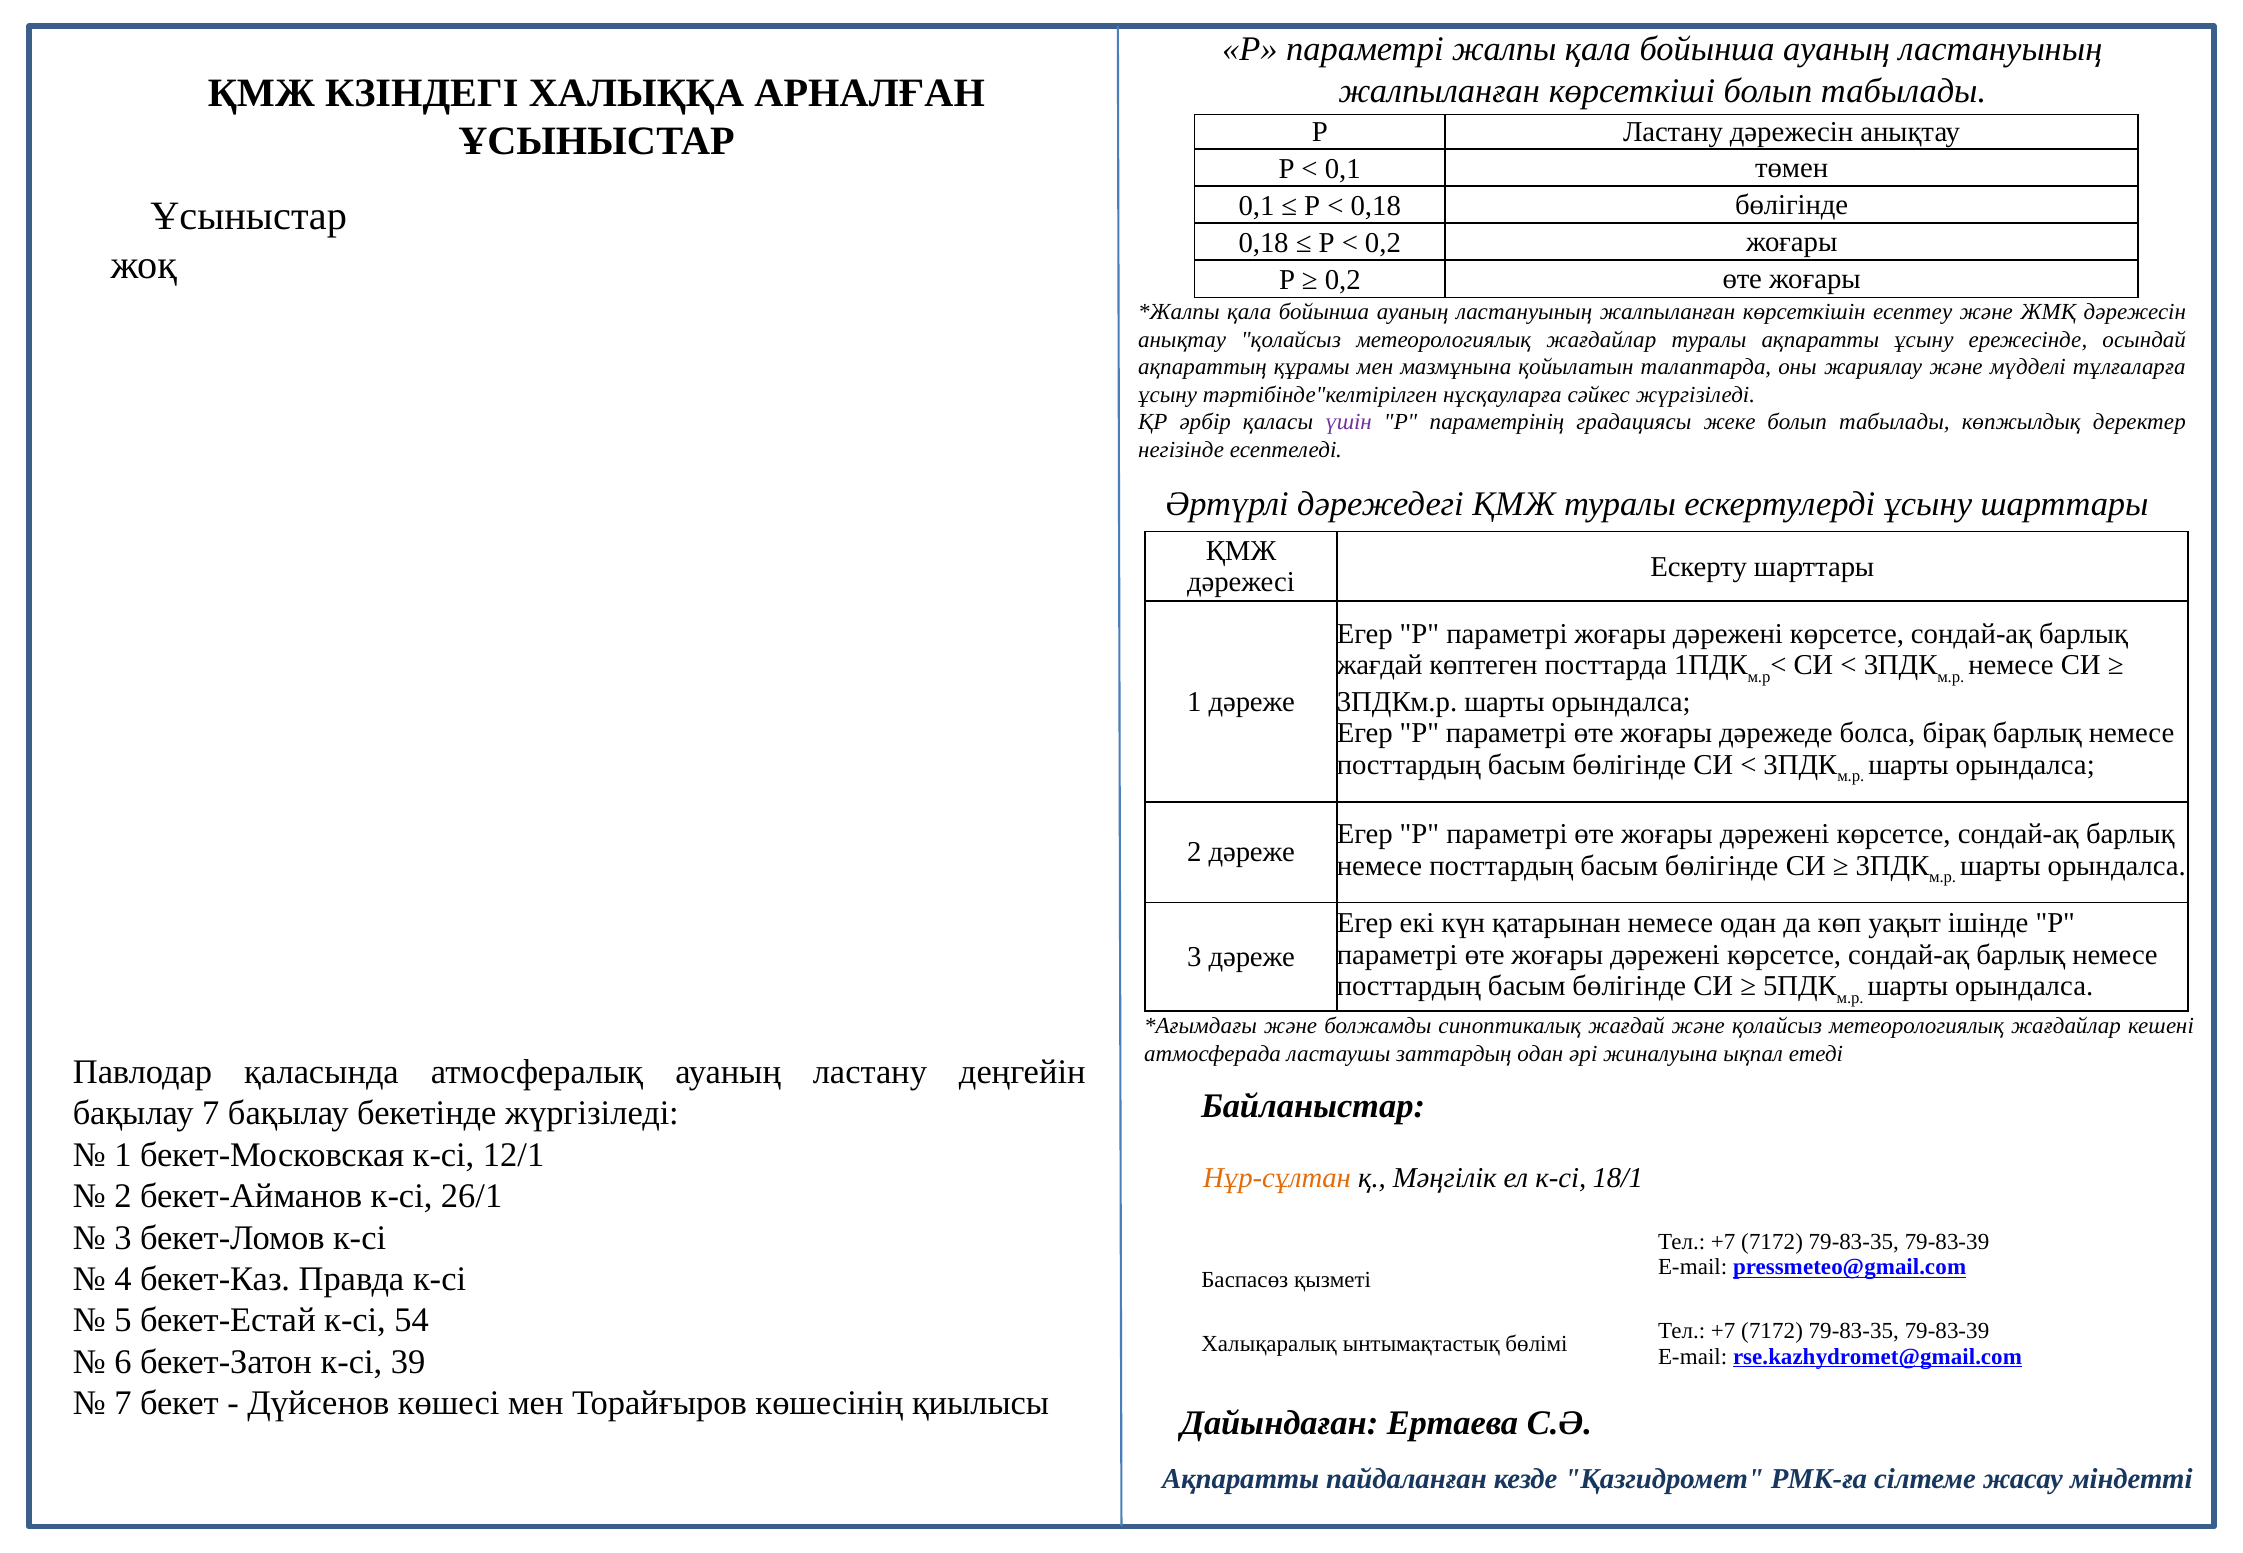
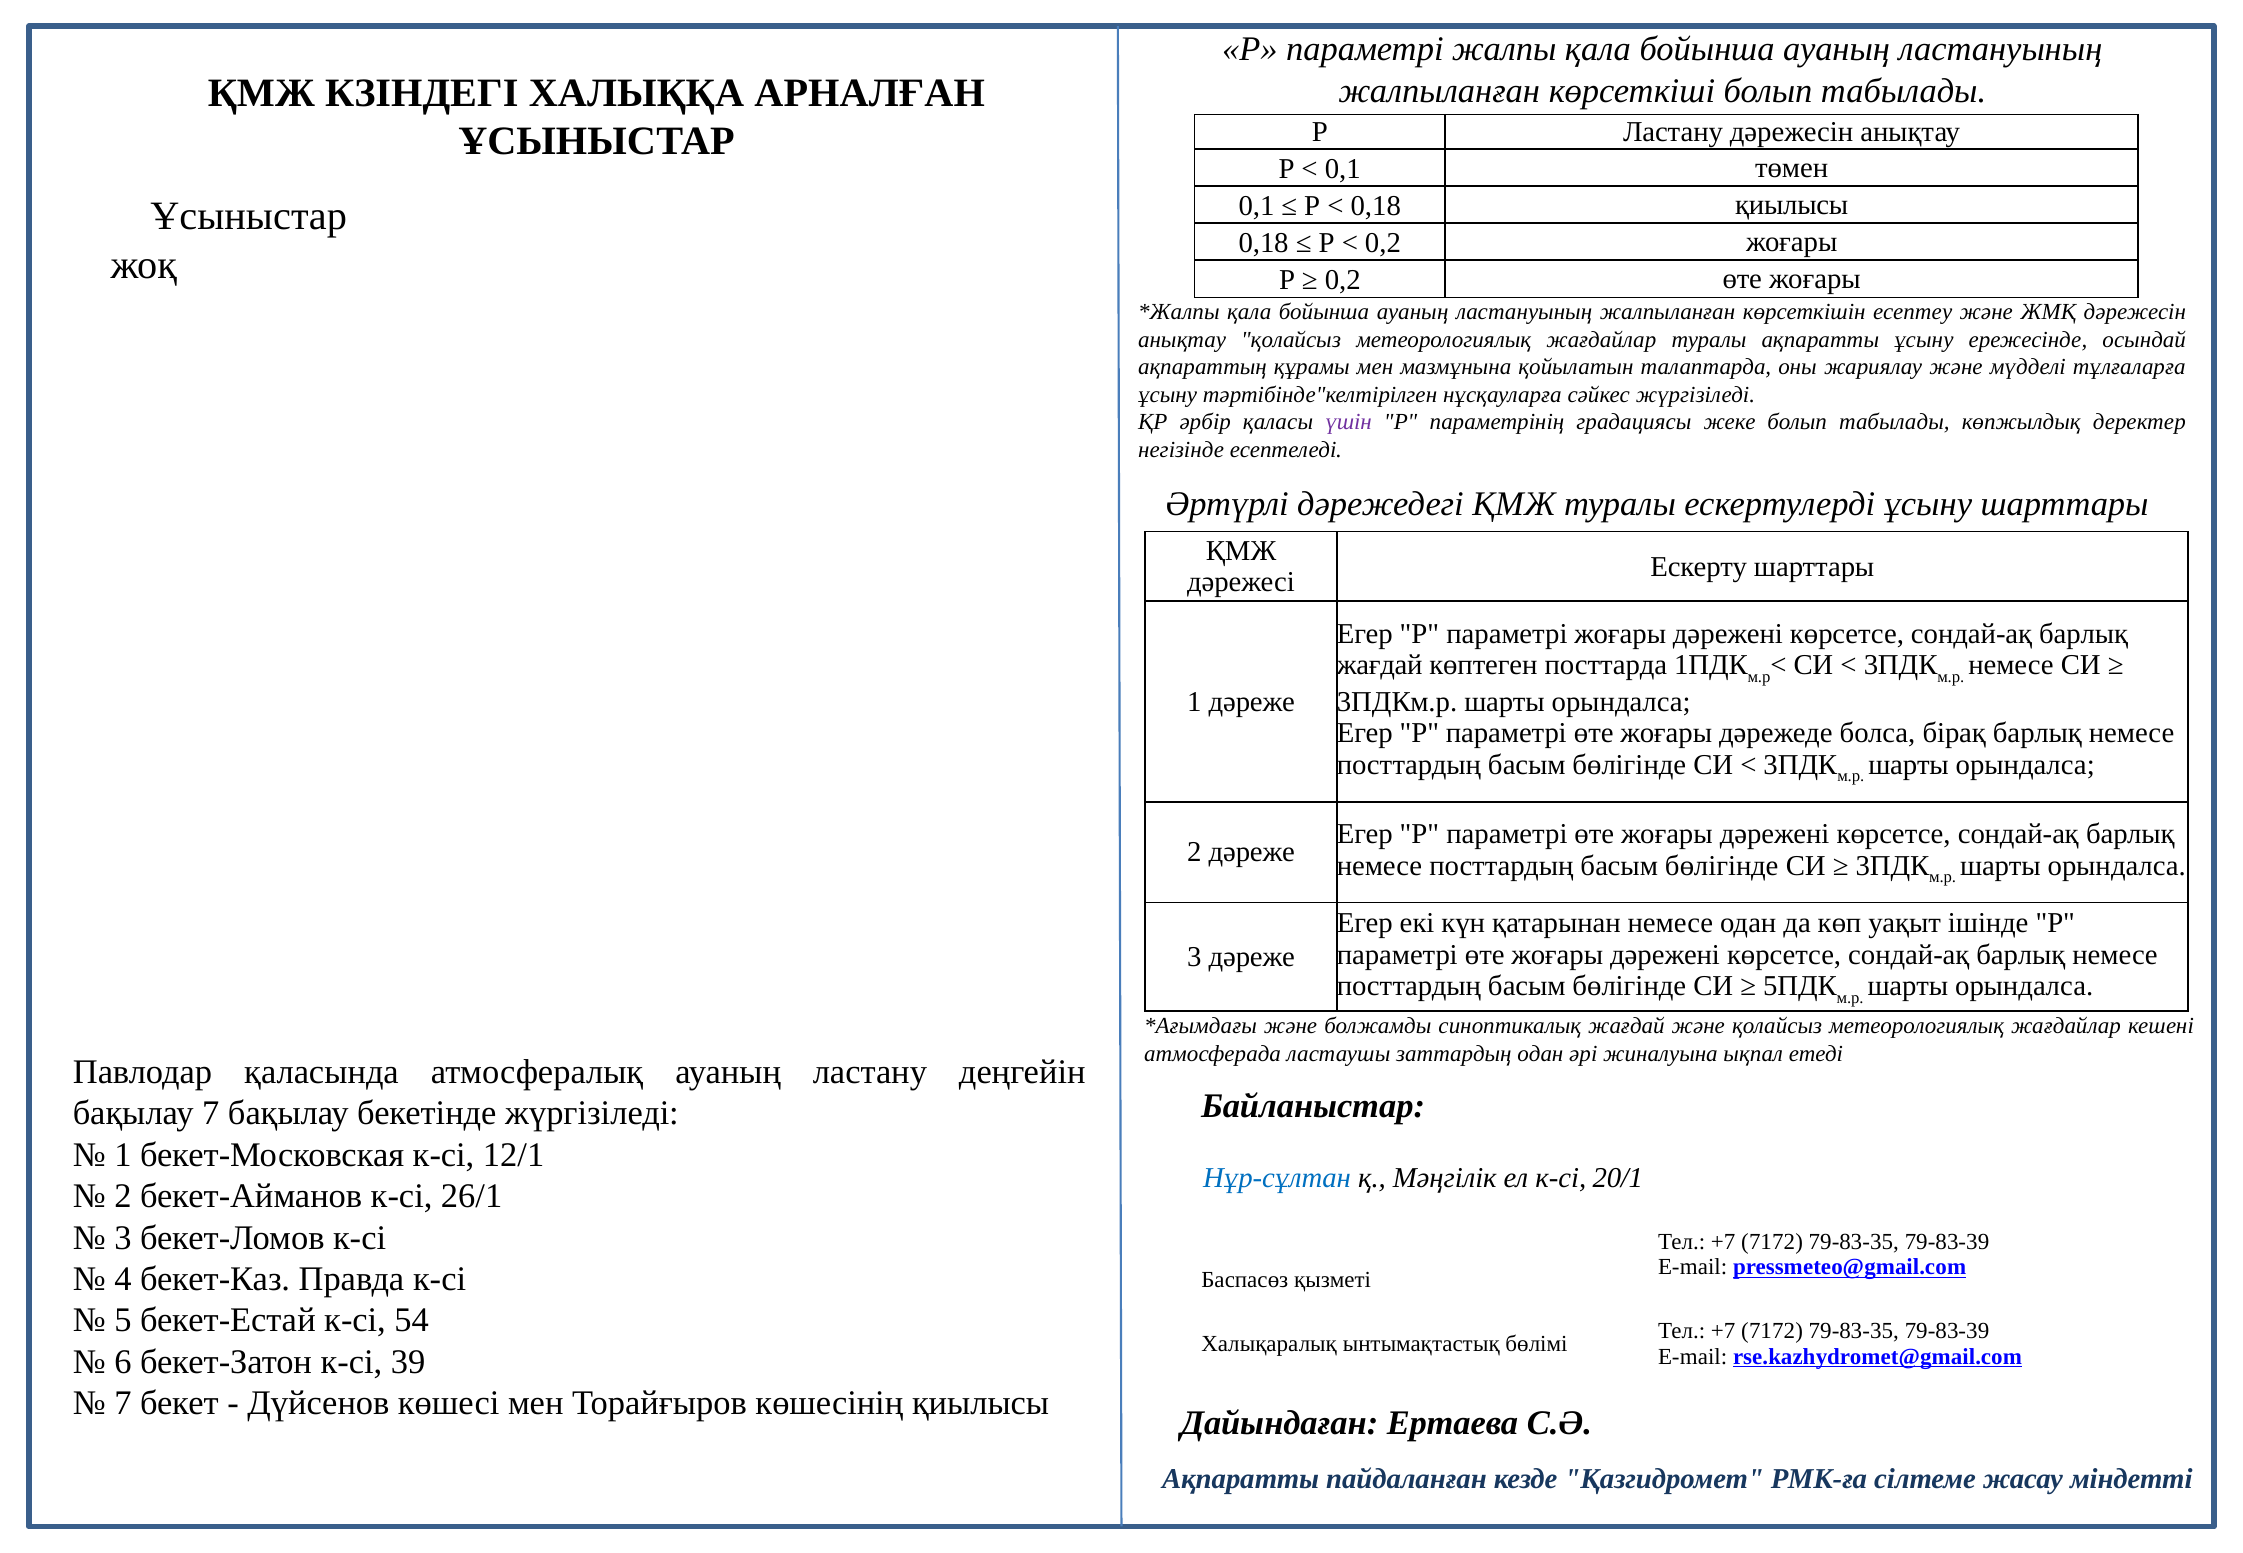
0,18 бөлігінде: бөлігінде -> қиылысы
Нұр-сұлтан colour: orange -> blue
18/1: 18/1 -> 20/1
